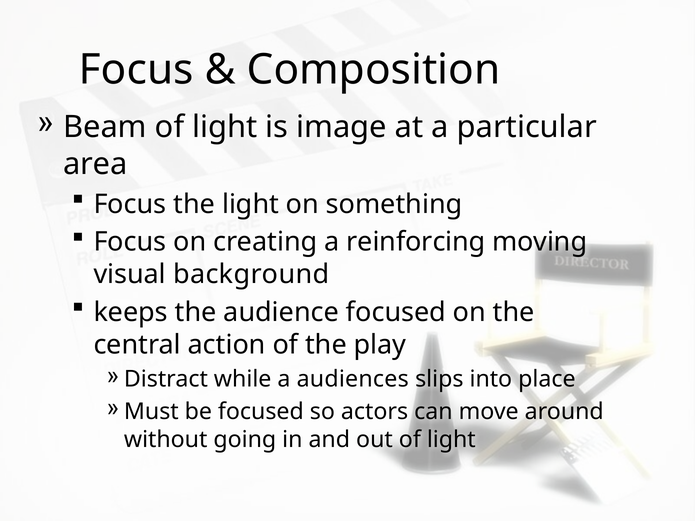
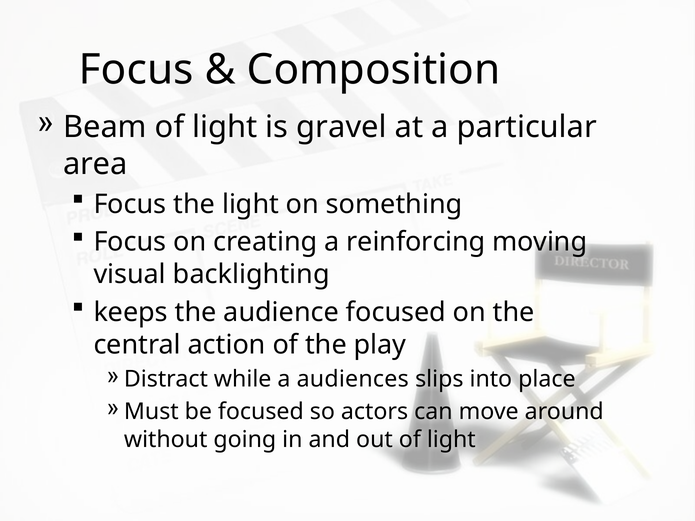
image: image -> gravel
background: background -> backlighting
